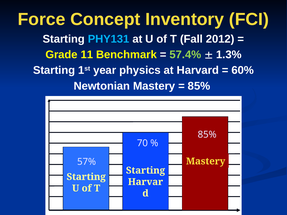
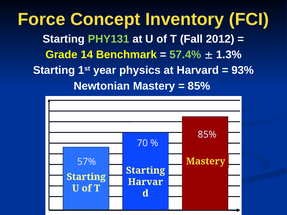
PHY131 colour: light blue -> light green
11: 11 -> 14
60%: 60% -> 93%
